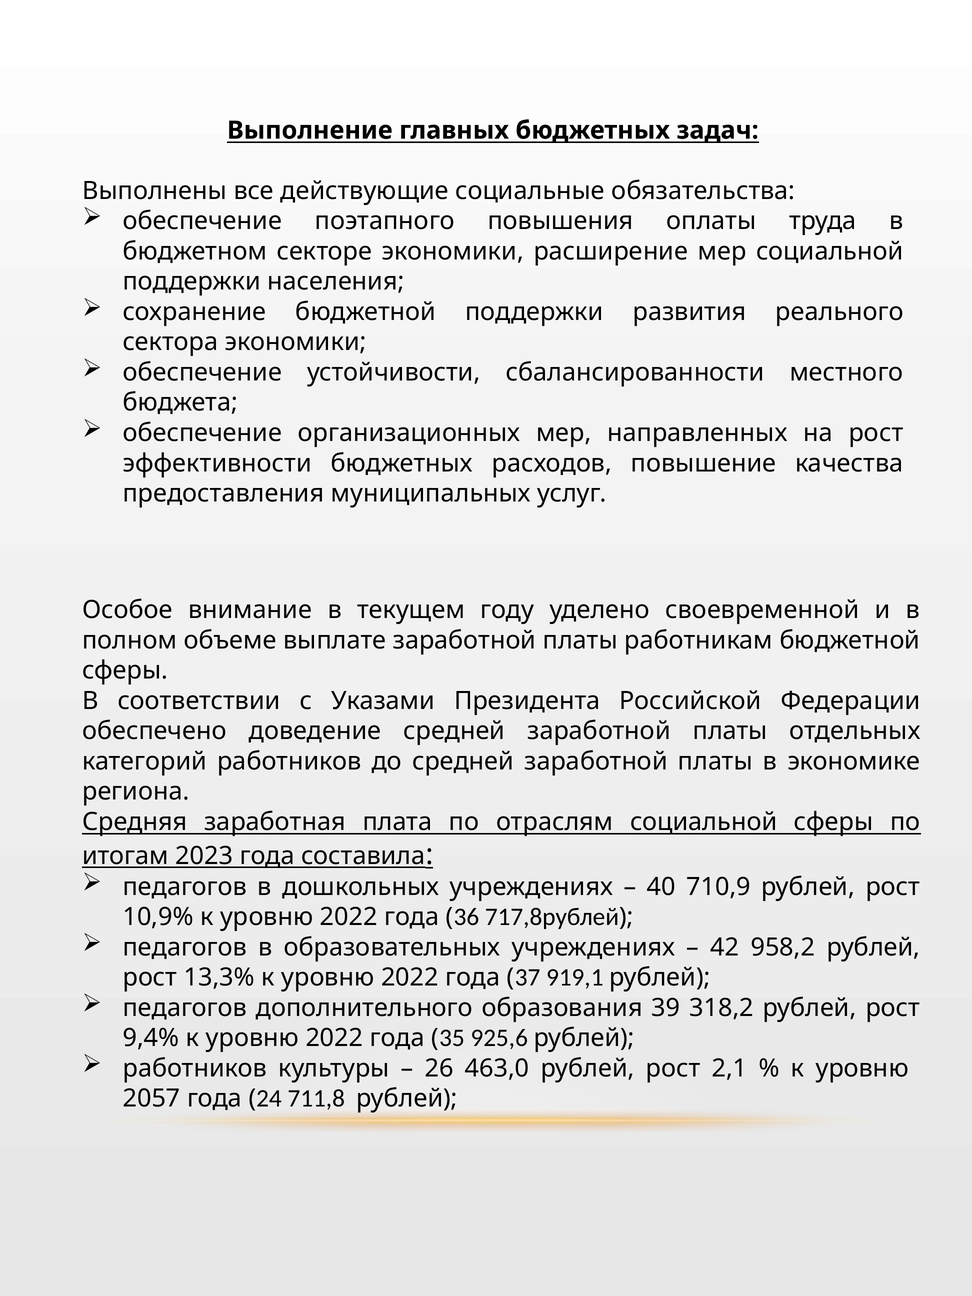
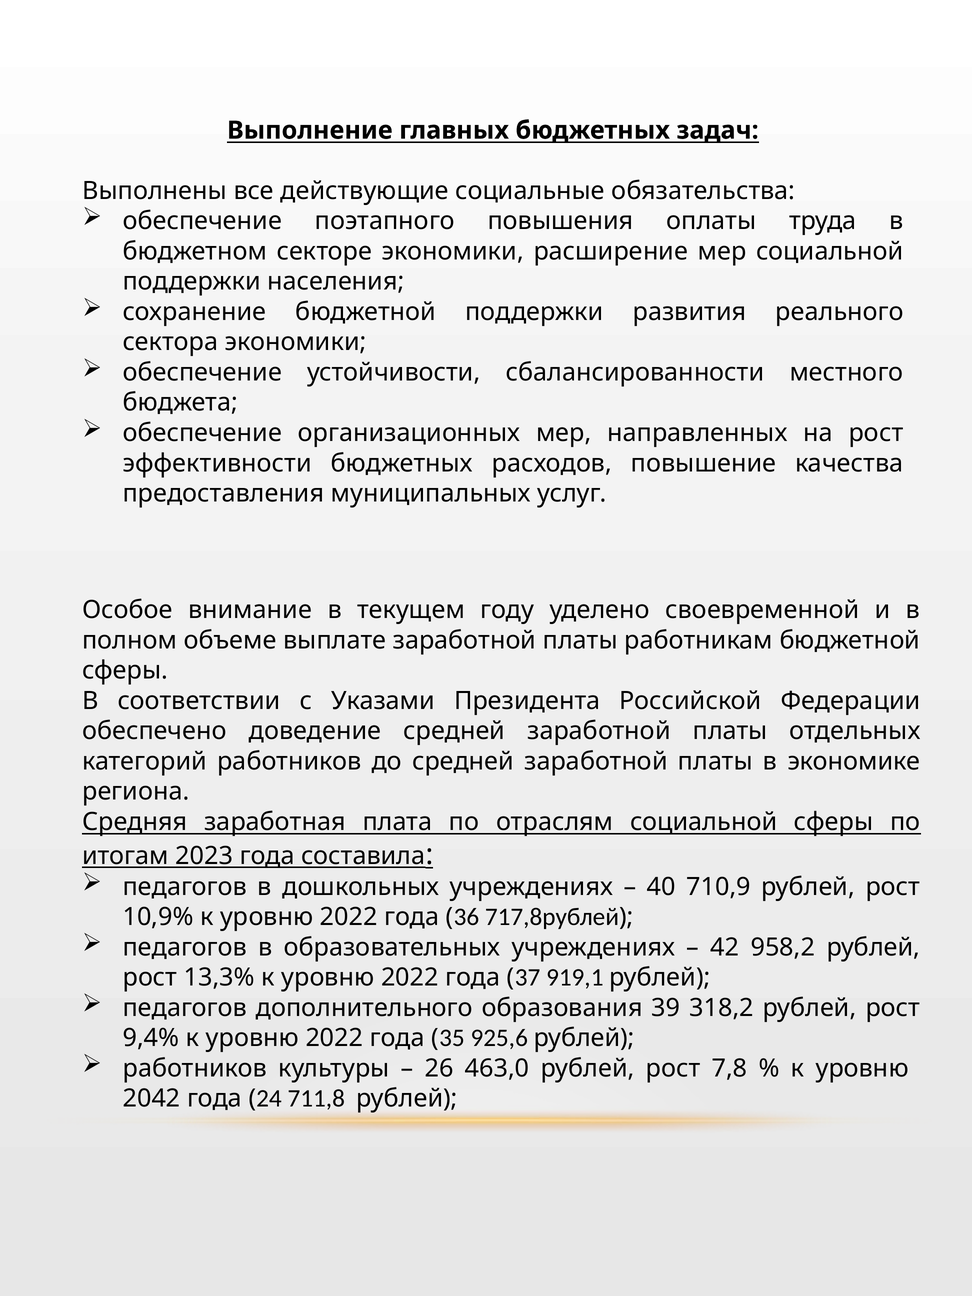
2,1: 2,1 -> 7,8
2057: 2057 -> 2042
